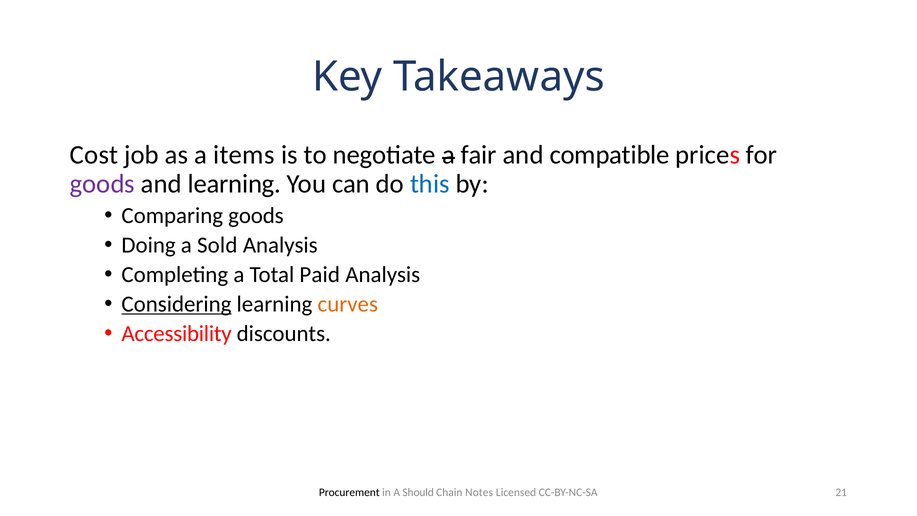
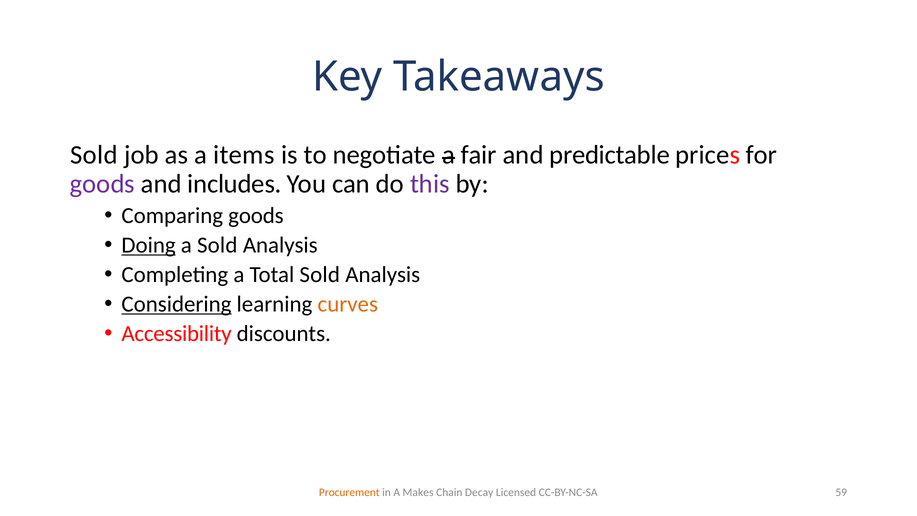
Cost at (94, 155): Cost -> Sold
compatible: compatible -> predictable
and learning: learning -> includes
this colour: blue -> purple
Doing underline: none -> present
Total Paid: Paid -> Sold
Procurement colour: black -> orange
Should: Should -> Makes
Notes: Notes -> Decay
21: 21 -> 59
